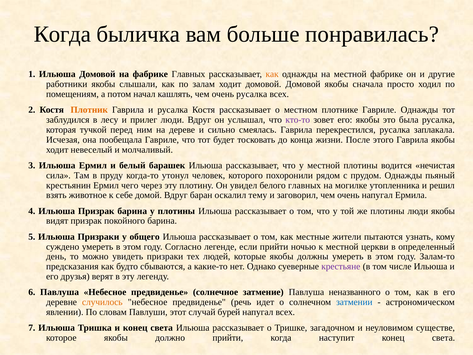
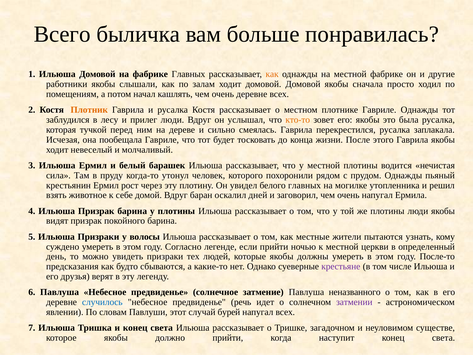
Когда at (62, 34): Когда -> Всего
очень русалка: русалка -> деревне
кто-то colour: purple -> orange
чего: чего -> рост
тему: тему -> дней
общего: общего -> волосы
Залам-то: Залам-то -> После-то
случилось colour: orange -> blue
затмении colour: blue -> purple
